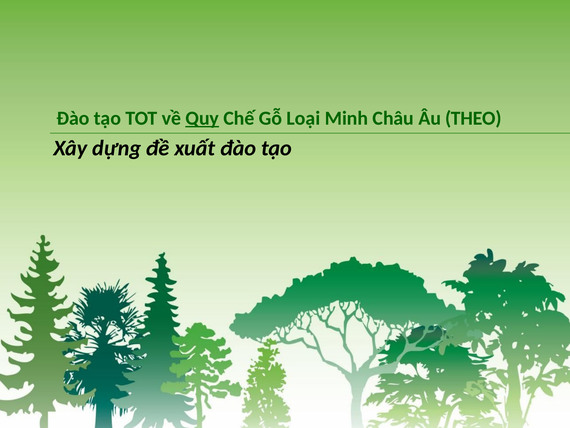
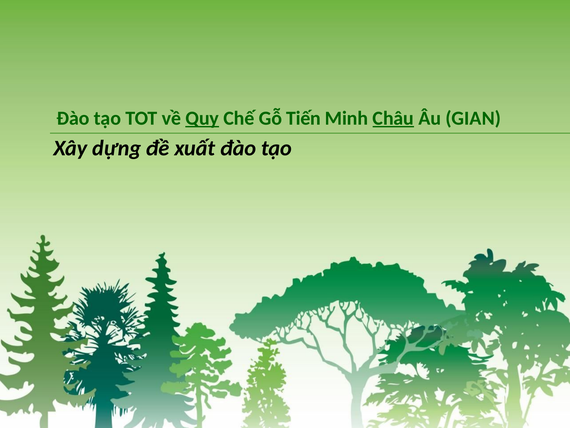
Loại: Loại -> Tiến
Châu underline: none -> present
THEO: THEO -> GIAN
